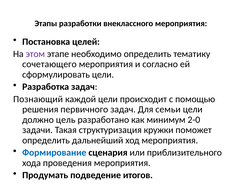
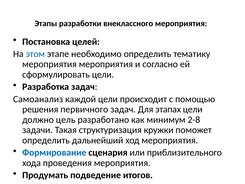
этом colour: purple -> blue
сочетающего at (49, 64): сочетающего -> мероприятия
Познающий: Познающий -> Самоанализ
семьи: семьи -> этапах
2-0: 2-0 -> 2-8
